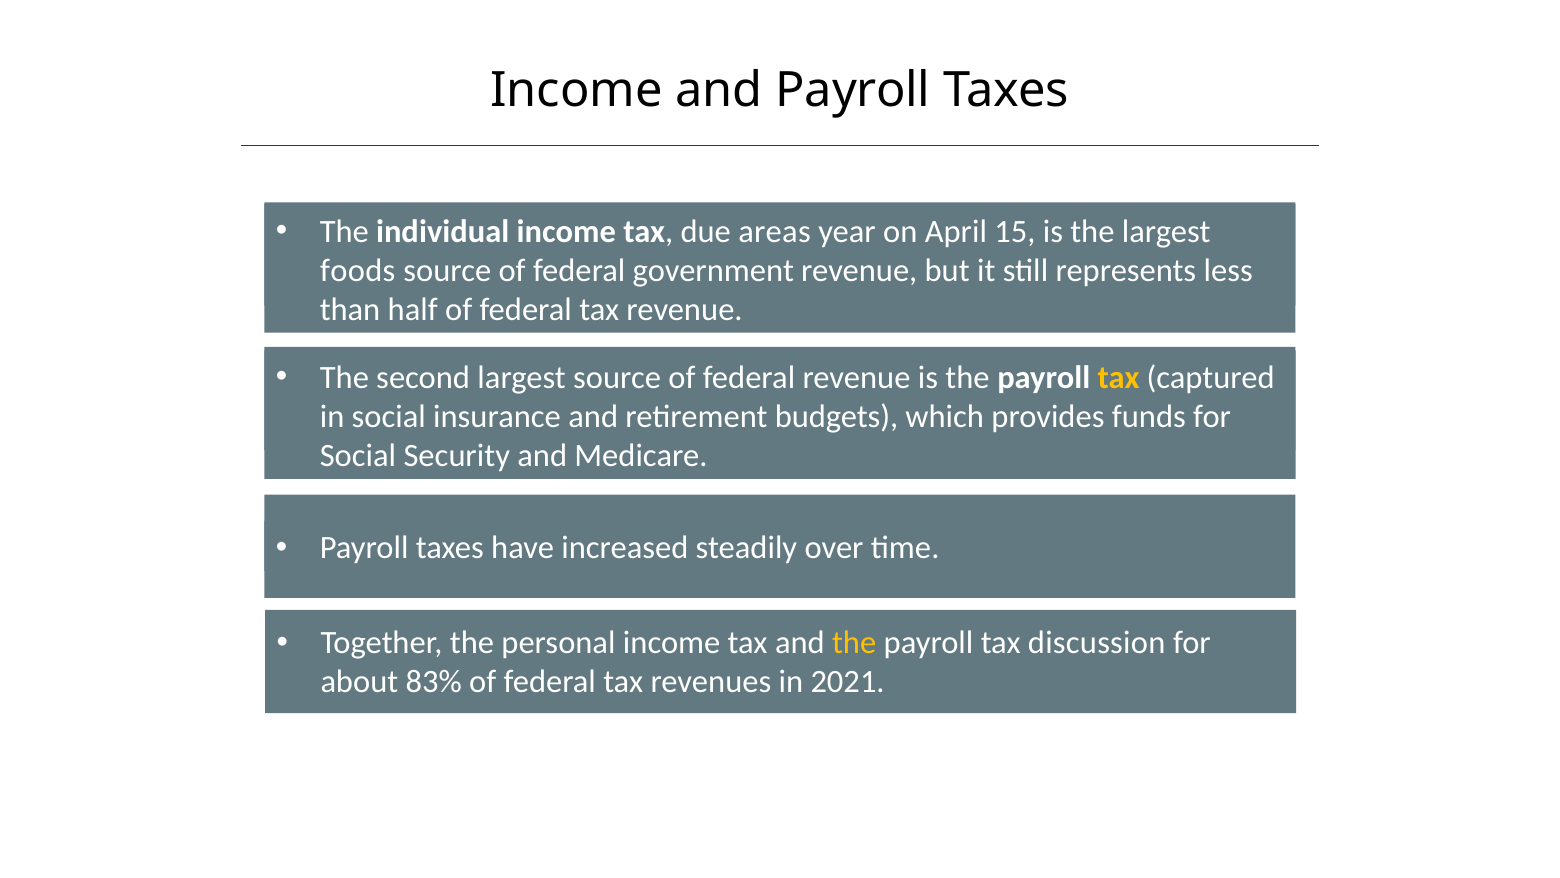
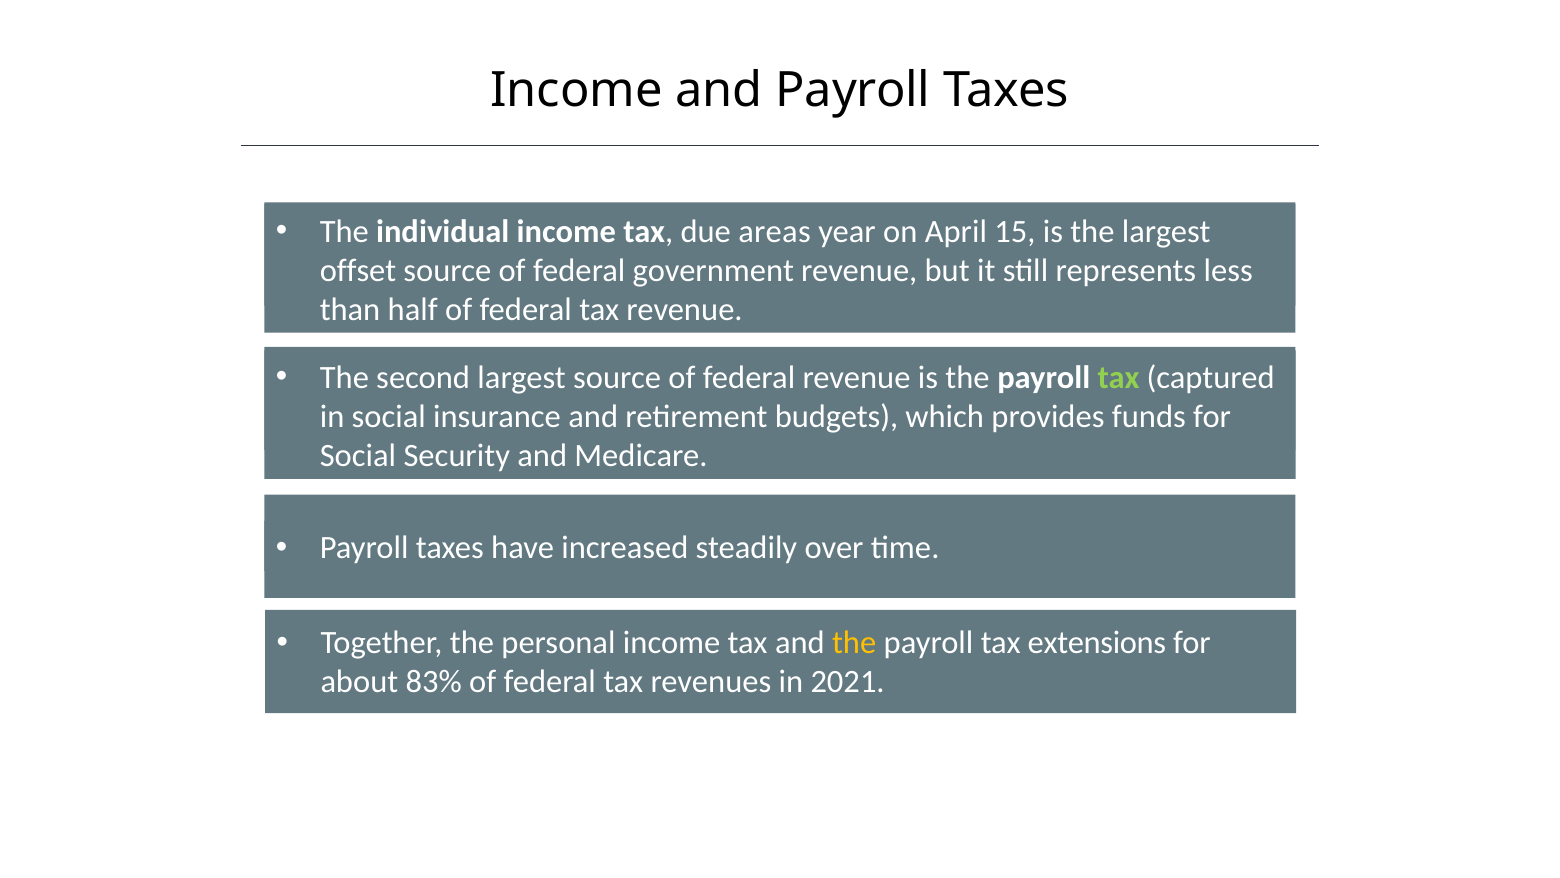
foods: foods -> offset
tax at (1119, 378) colour: yellow -> light green
discussion: discussion -> extensions
